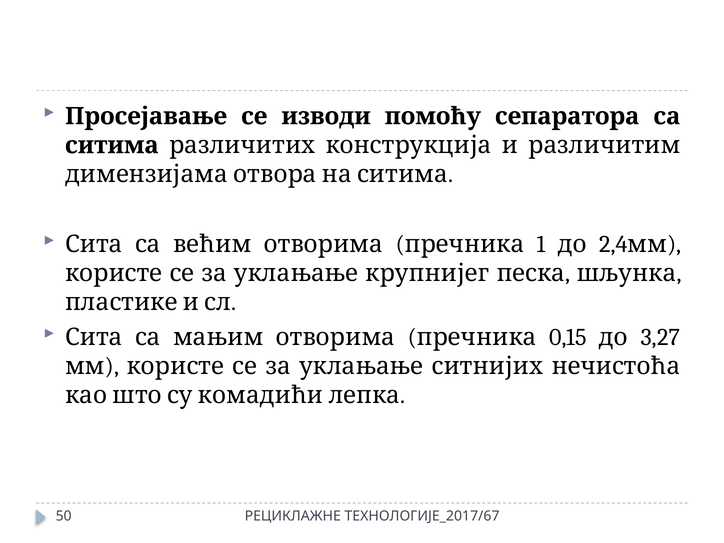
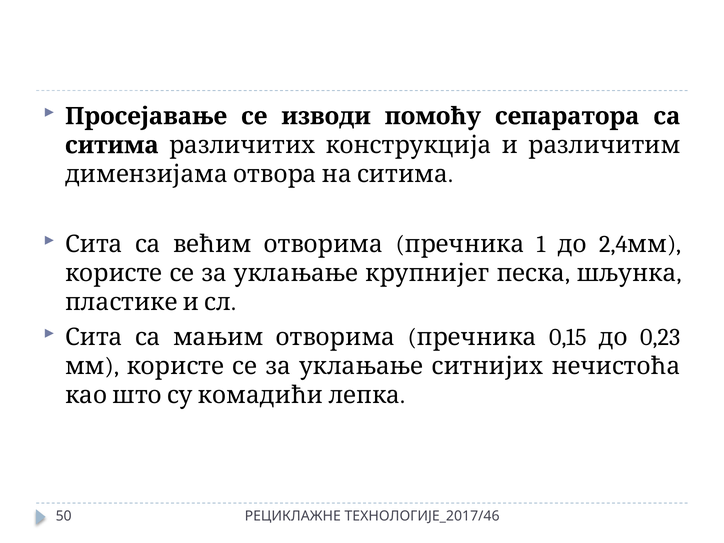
3,27: 3,27 -> 0,23
ТЕХНОЛОГИЈЕ_2017/67: ТЕХНОЛОГИЈЕ_2017/67 -> ТЕХНОЛОГИЈЕ_2017/46
